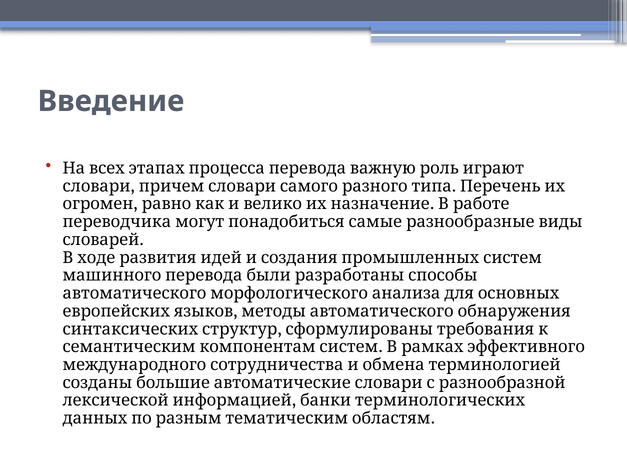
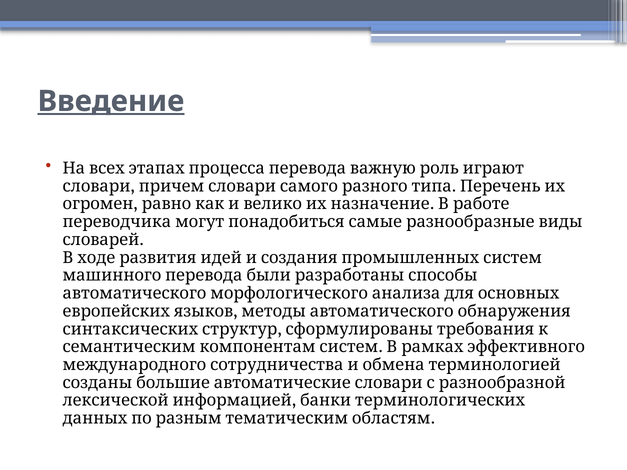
Введение underline: none -> present
